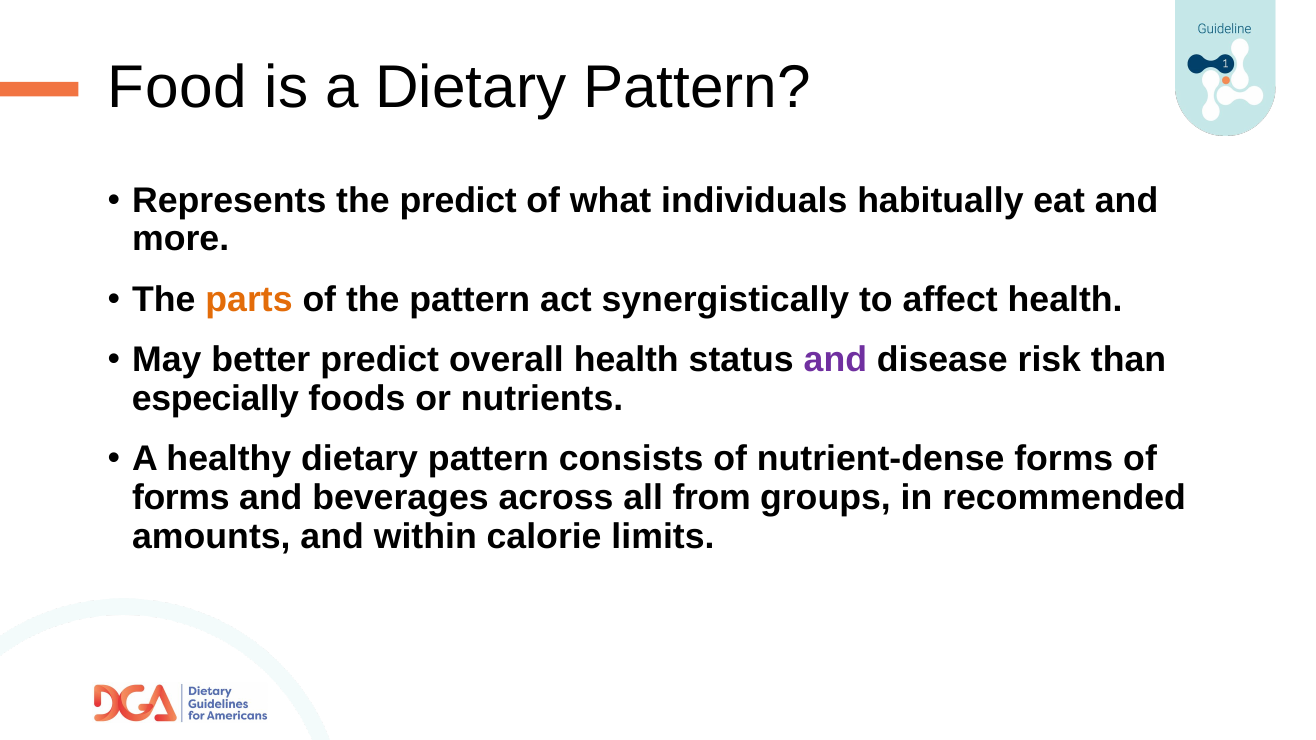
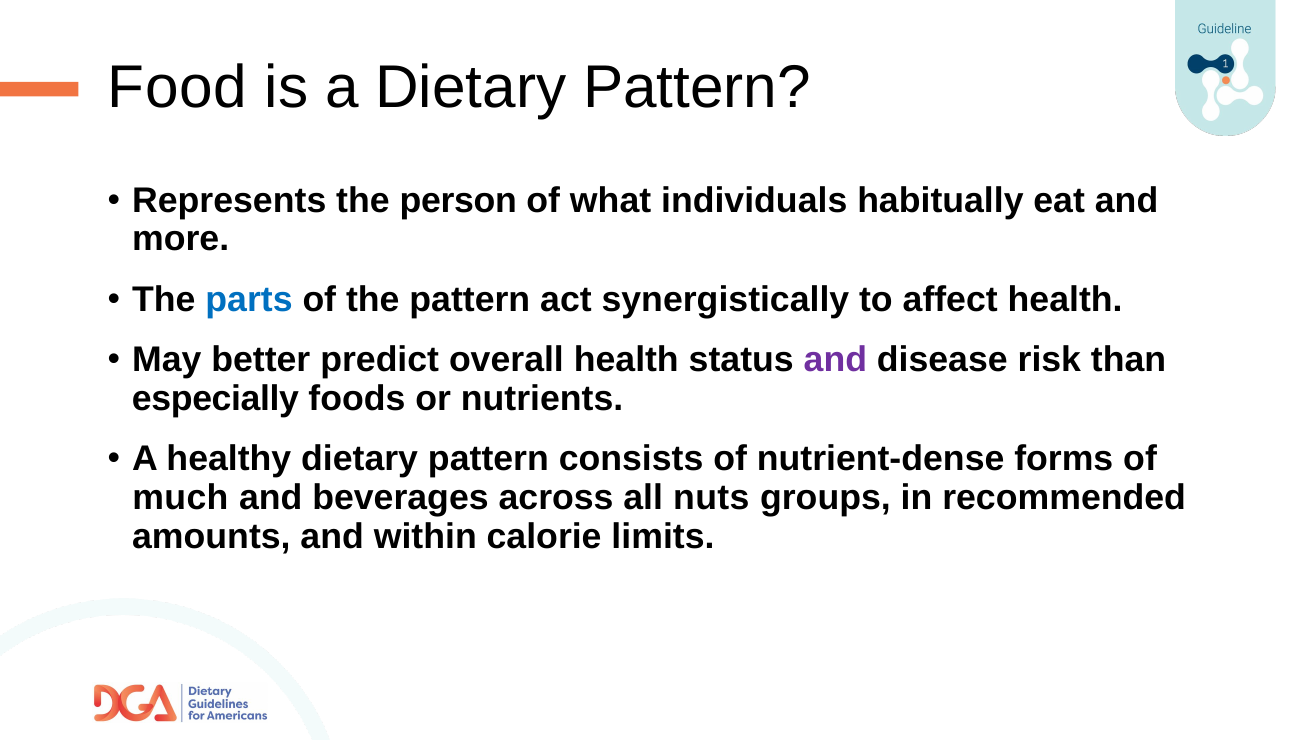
the predict: predict -> person
parts colour: orange -> blue
forms at (181, 498): forms -> much
from: from -> nuts
